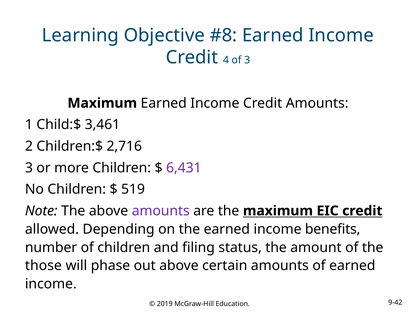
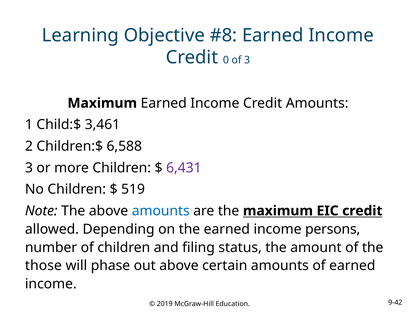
4: 4 -> 0
2,716: 2,716 -> 6,588
amounts at (161, 211) colour: purple -> blue
benefits: benefits -> persons
